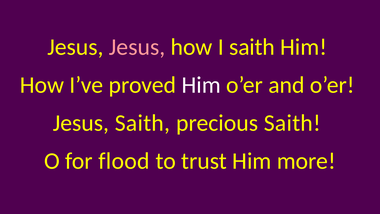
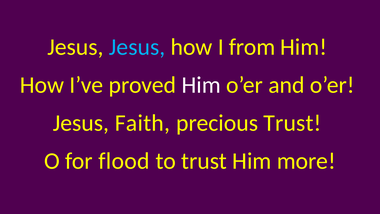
Jesus at (137, 47) colour: pink -> light blue
I saith: saith -> from
Jesus Saith: Saith -> Faith
precious Saith: Saith -> Trust
